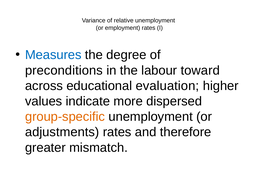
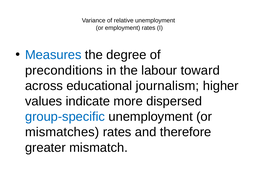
evaluation: evaluation -> journalism
group-specific colour: orange -> blue
adjustments: adjustments -> mismatches
